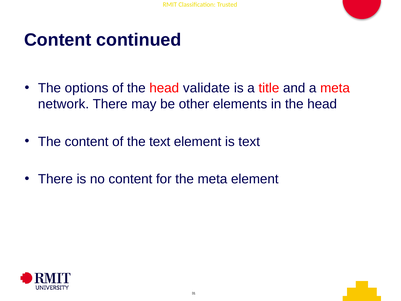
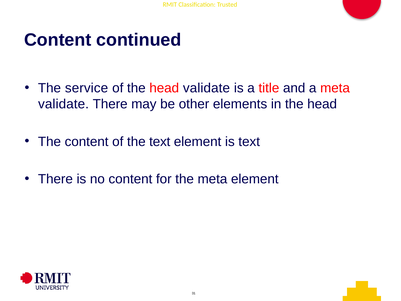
options: options -> service
network at (64, 104): network -> validate
